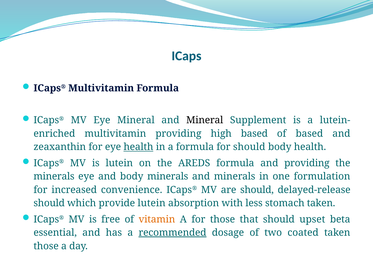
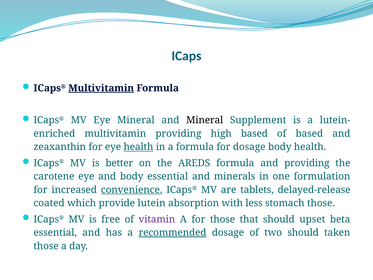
Multivitamin at (101, 88) underline: none -> present
for should: should -> dosage
is lutein: lutein -> better
minerals at (54, 176): minerals -> carotene
body minerals: minerals -> essential
convenience underline: none -> present
are should: should -> tablets
should at (49, 203): should -> coated
stomach taken: taken -> those
vitamin colour: orange -> purple
two coated: coated -> should
